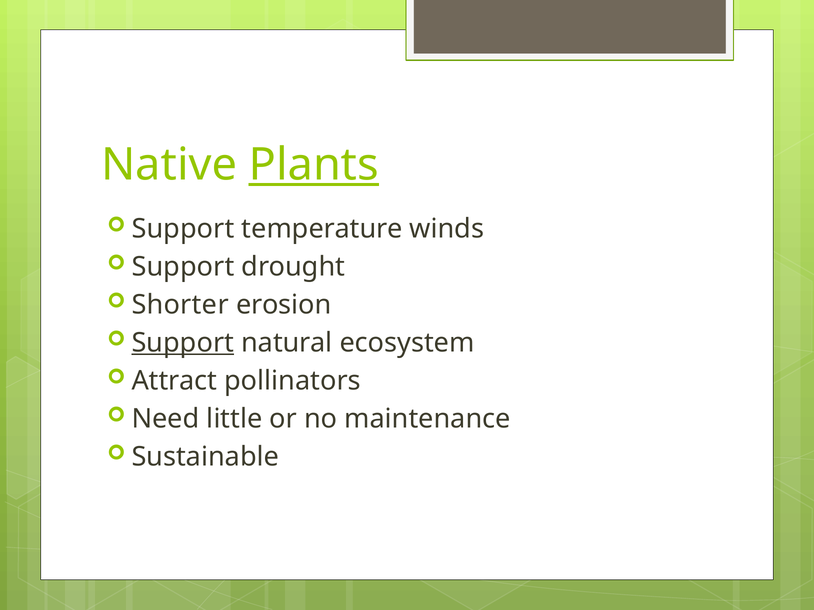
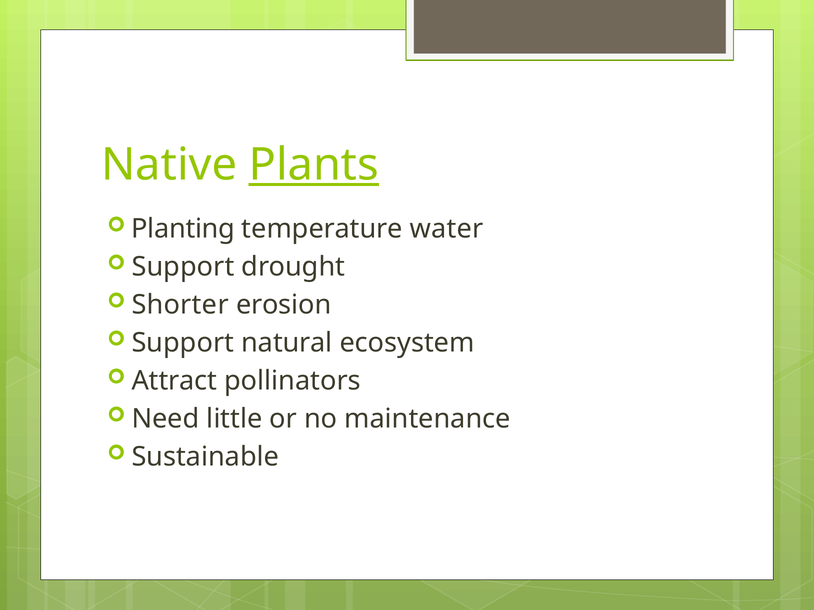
Support at (183, 229): Support -> Planting
winds: winds -> water
Support at (183, 343) underline: present -> none
